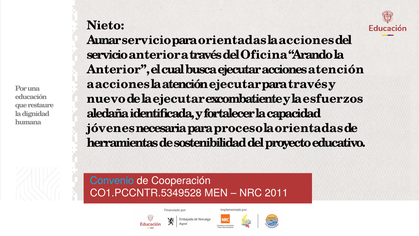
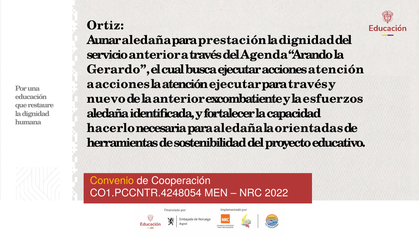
Nieto: Nieto -> Ortiz
Aunar servicio: servicio -> aledaña
para orientadas: orientadas -> prestación
acciones at (307, 40): acciones -> dignidad
Oficina: Oficina -> Agenda
Anterior at (118, 69): Anterior -> Gerardo
la ejecutar: ejecutar -> anterior
jóvenes: jóvenes -> hacerlo
para proceso: proceso -> aledaña
Convenio colour: light blue -> yellow
CO1.PCCNTR.5349528: CO1.PCCNTR.5349528 -> CO1.PCCNTR.4248054
2011: 2011 -> 2022
